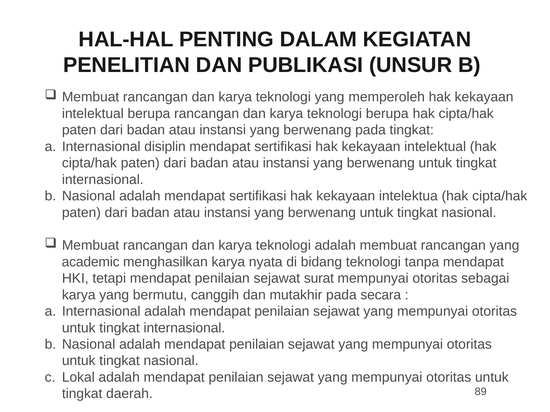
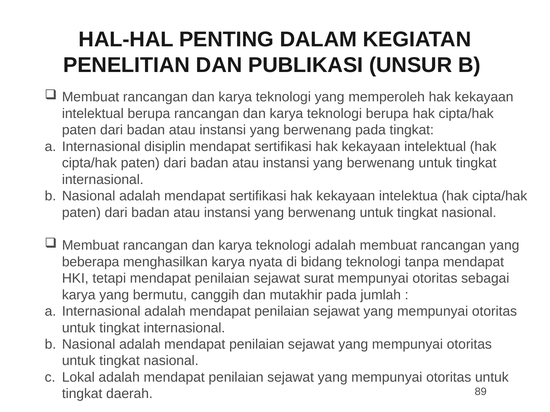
academic: academic -> beberapa
secara: secara -> jumlah
